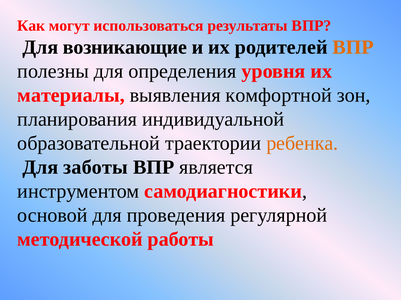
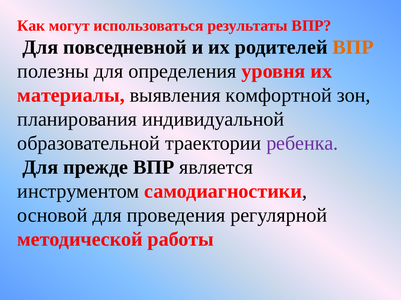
возникающие: возникающие -> повседневной
ребенка colour: orange -> purple
заботы: заботы -> прежде
